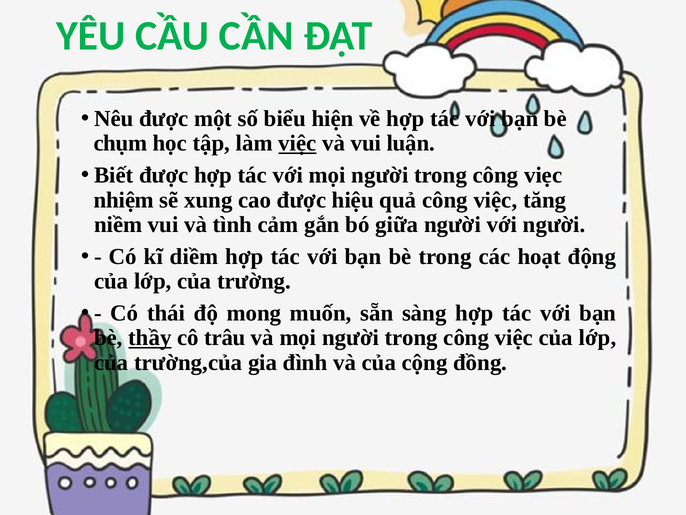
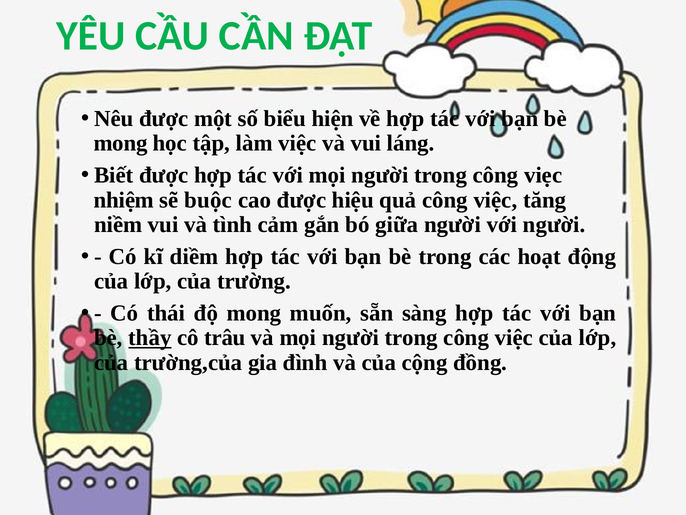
chụm at (121, 143): chụm -> mong
việc at (297, 143) underline: present -> none
luận: luận -> láng
xung: xung -> buộc
